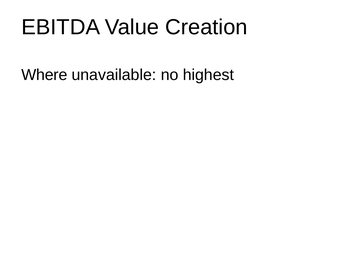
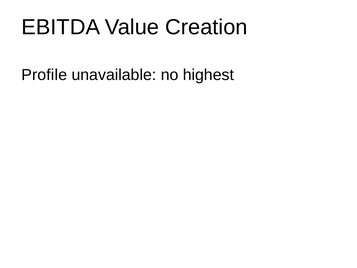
Where: Where -> Profile
